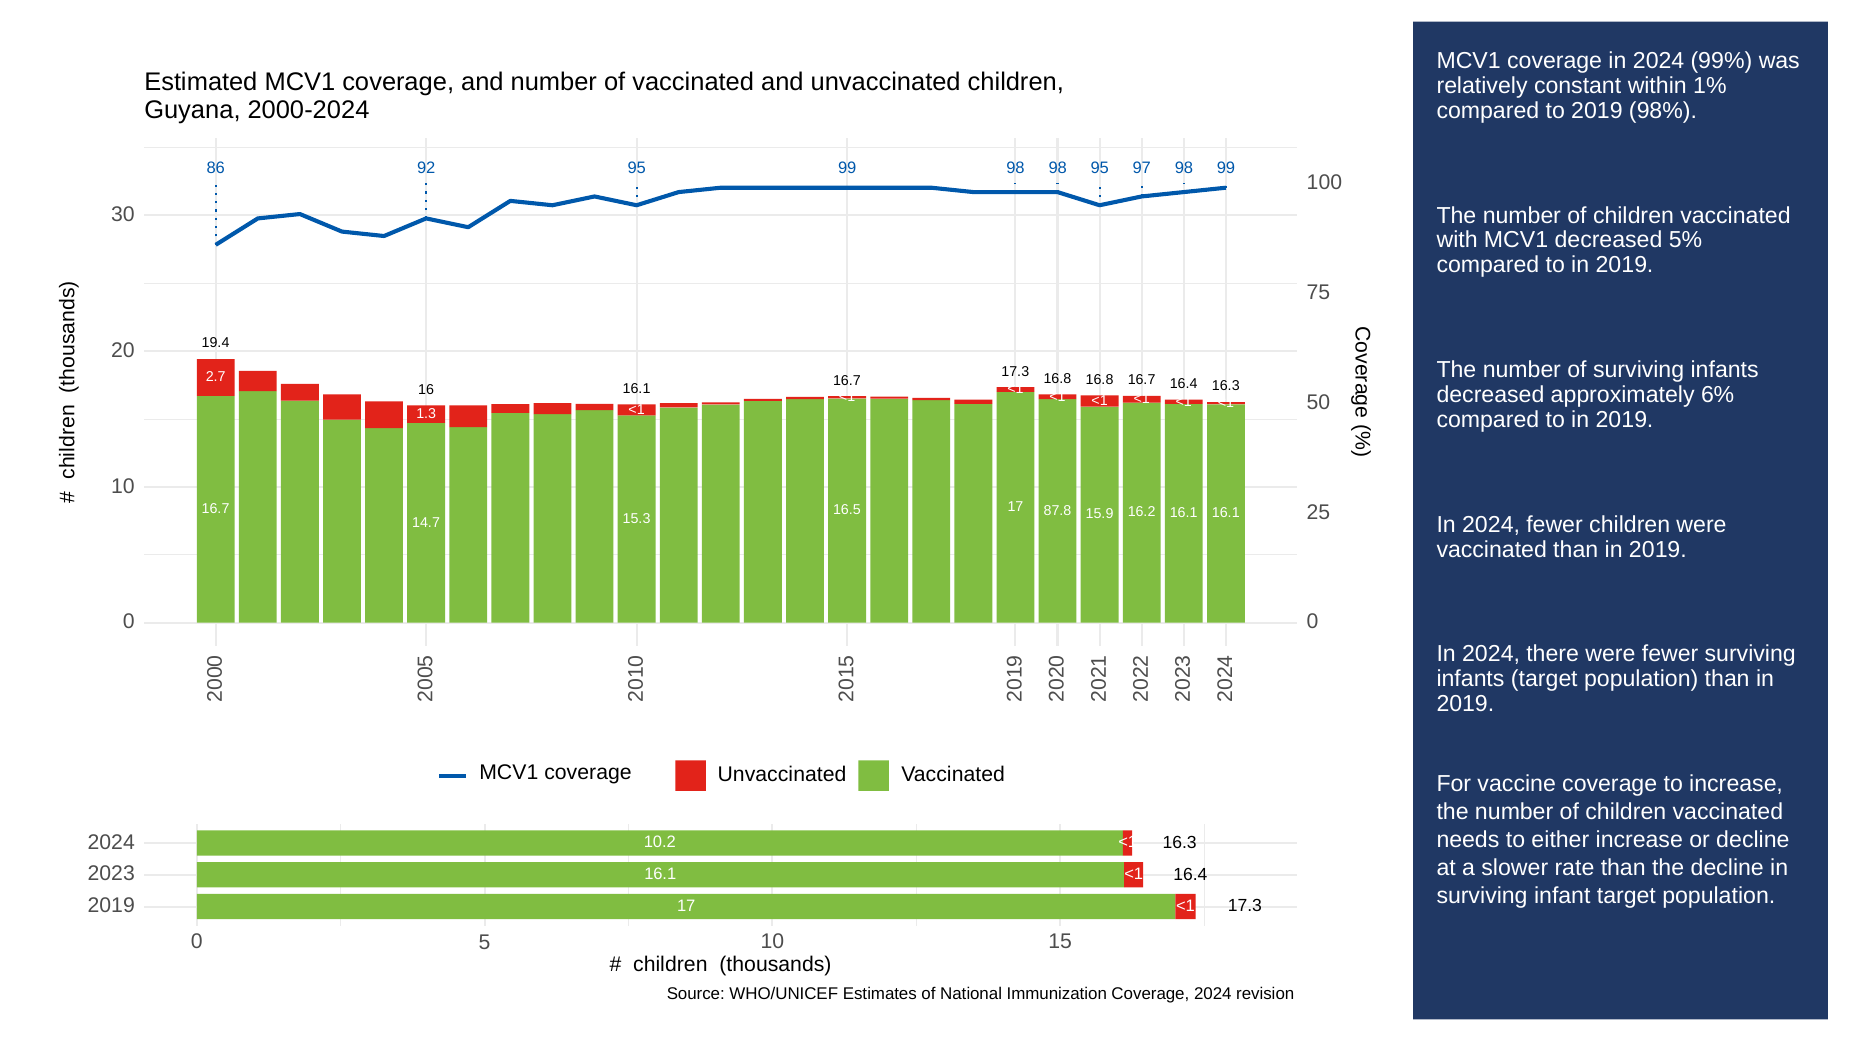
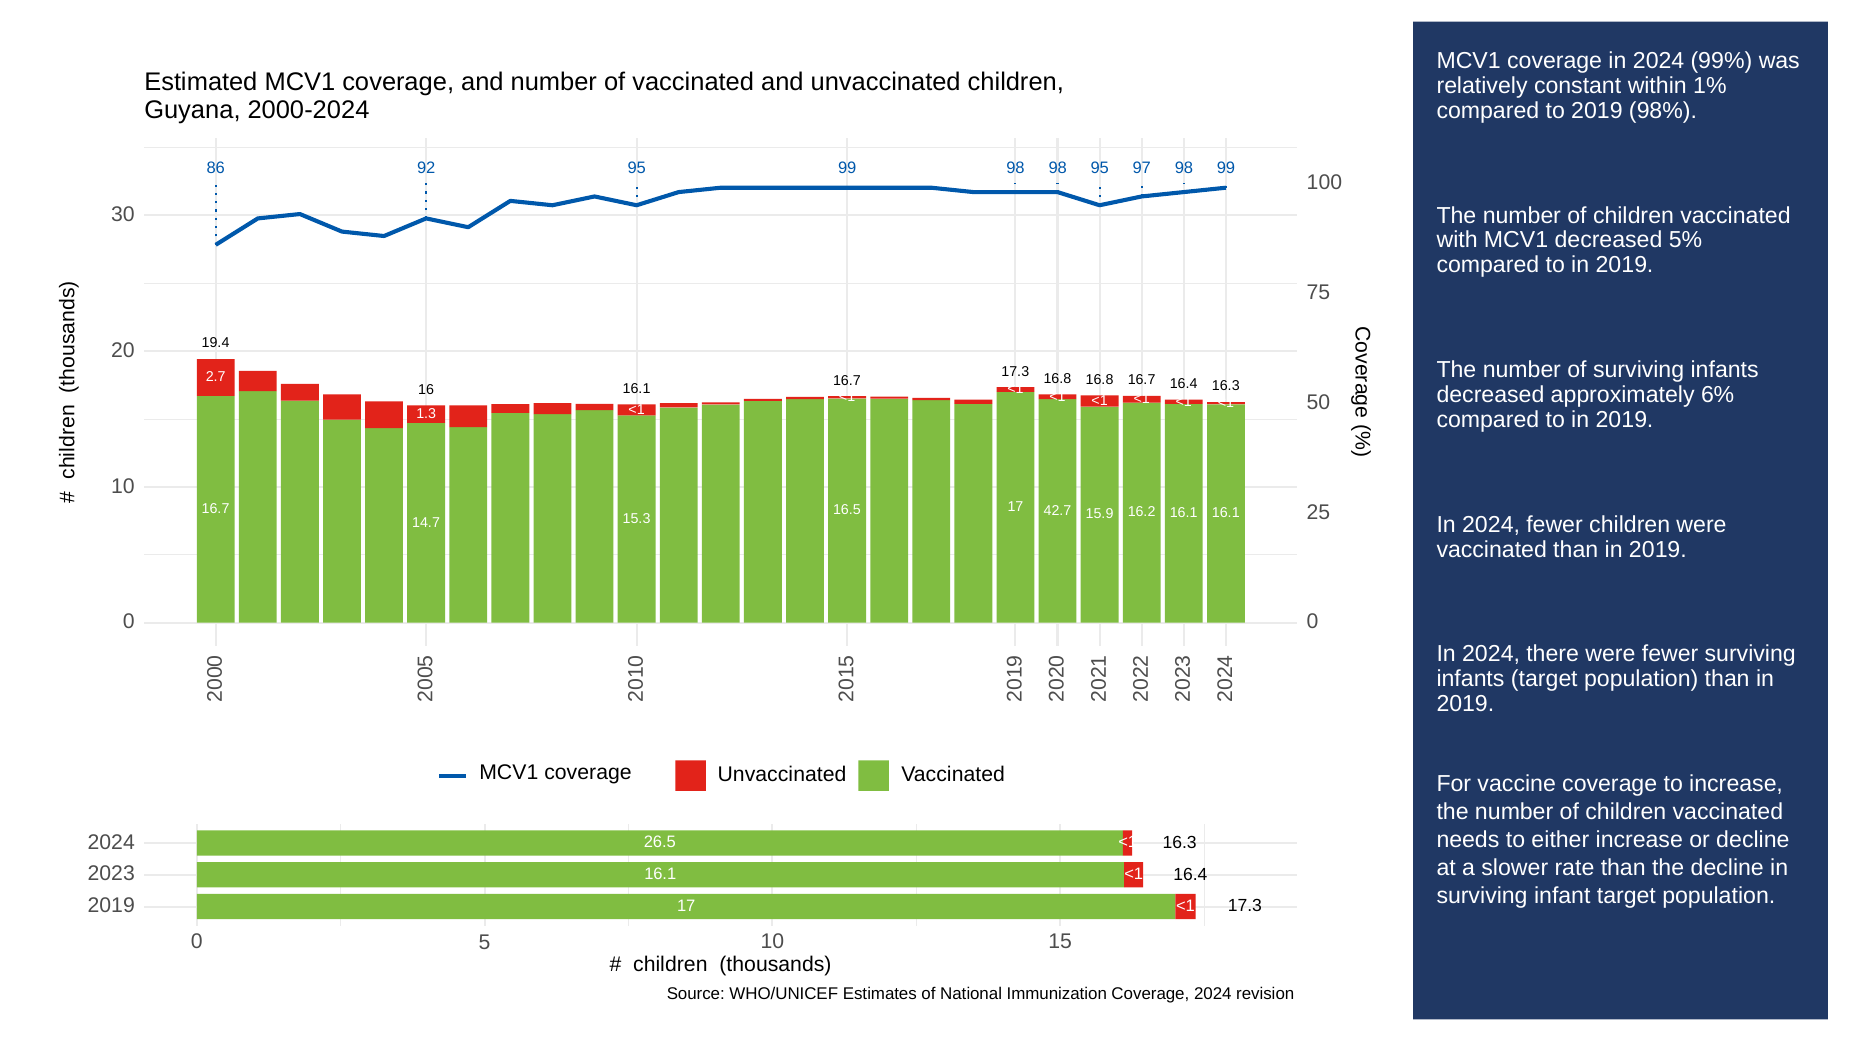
87.8: 87.8 -> 42.7
10.2: 10.2 -> 26.5
